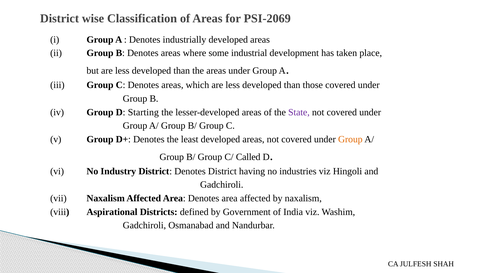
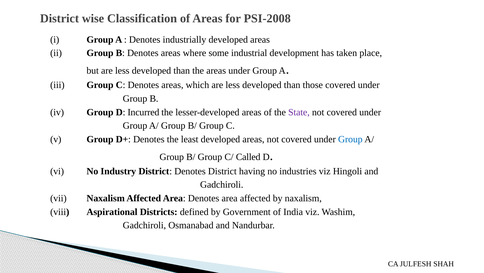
PSI-2069: PSI-2069 -> PSI-2008
Starting: Starting -> Incurred
Group at (350, 139) colour: orange -> blue
